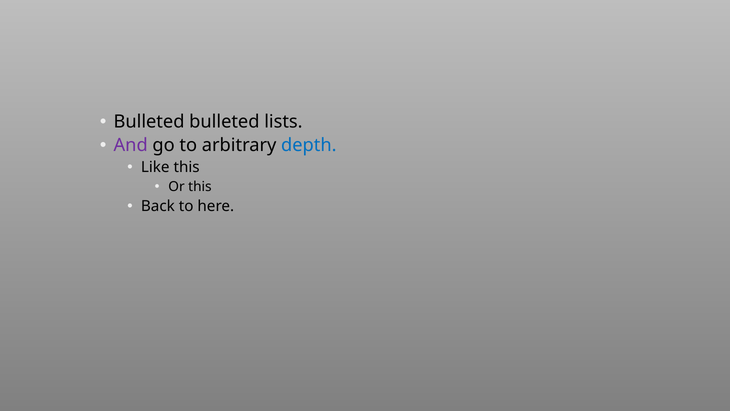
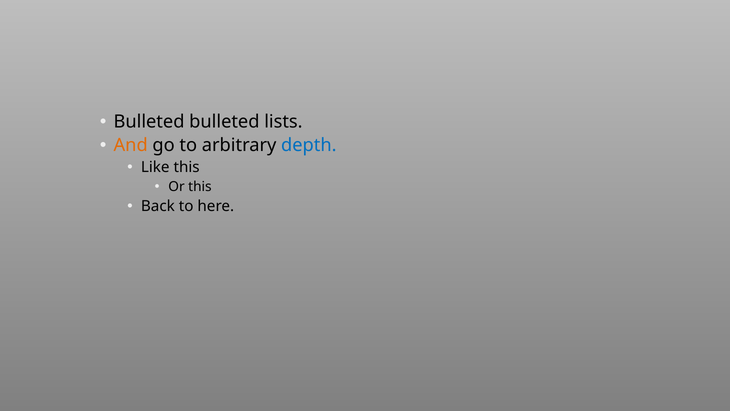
And colour: purple -> orange
